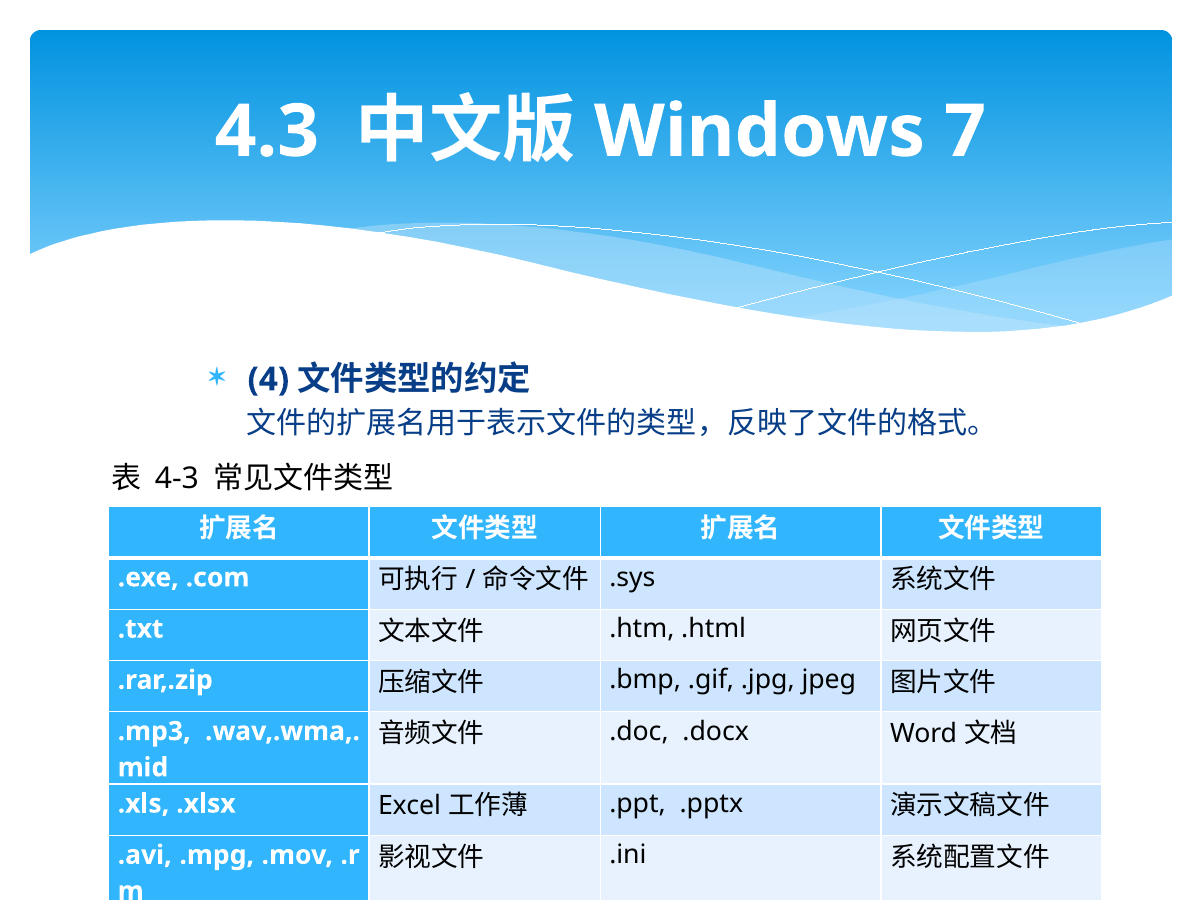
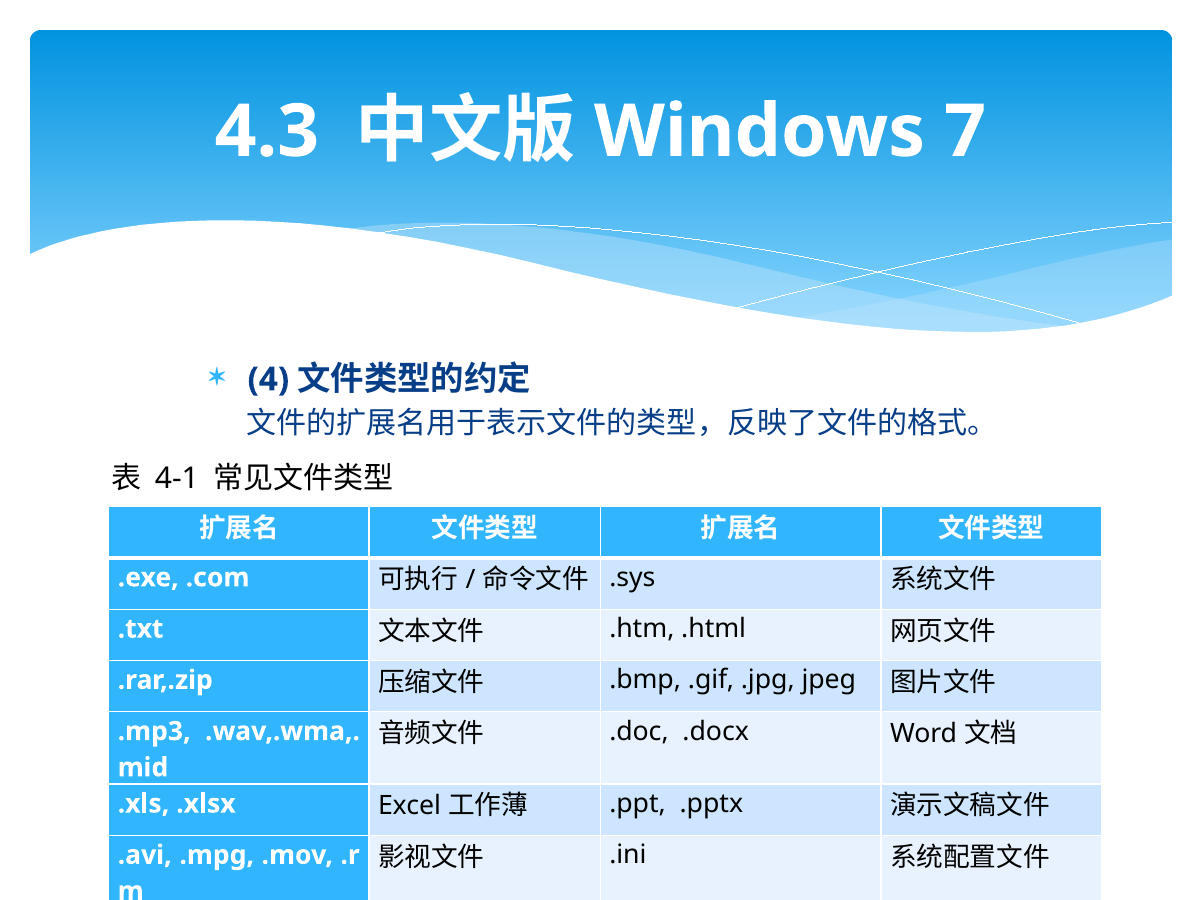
4-3: 4-3 -> 4-1
